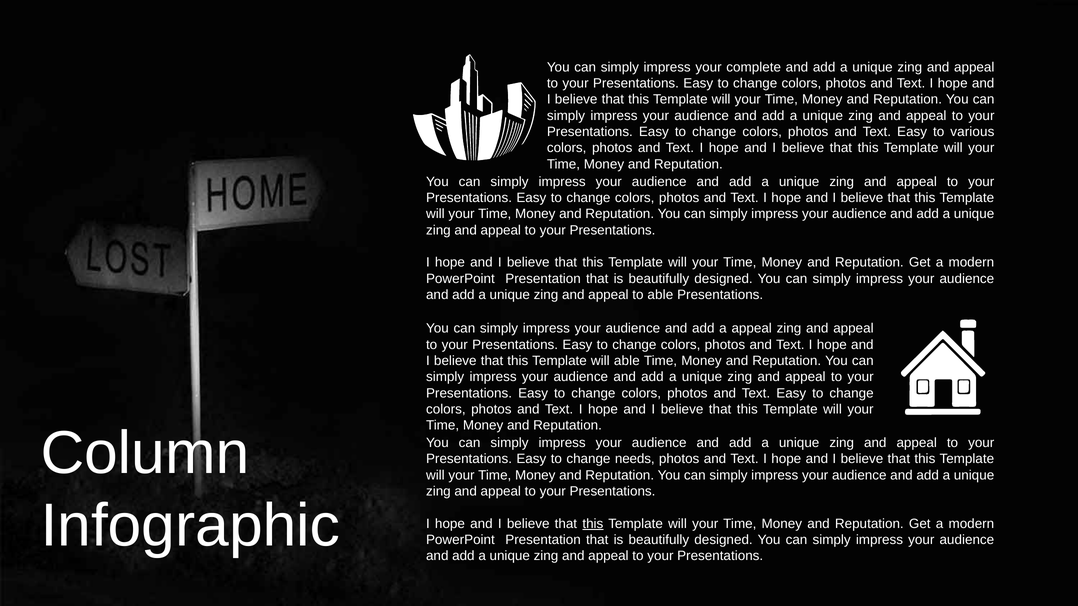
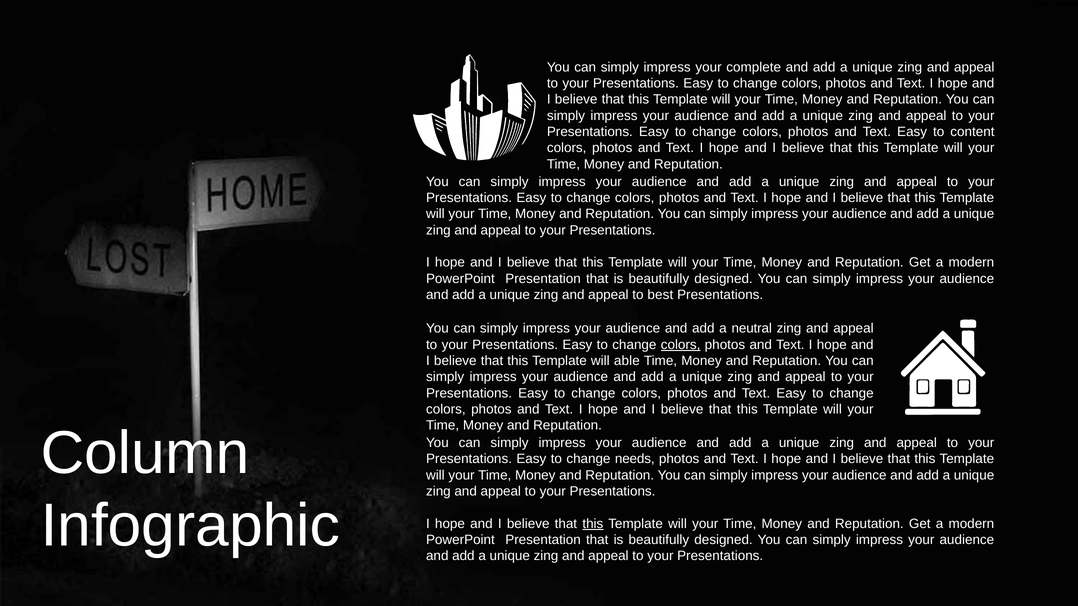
various: various -> content
to able: able -> best
a appeal: appeal -> neutral
colors at (681, 345) underline: none -> present
